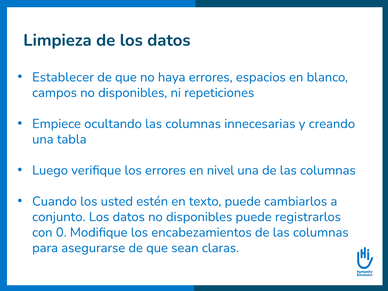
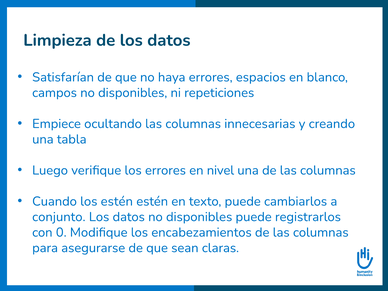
Establecer: Establecer -> Satisfarían
los usted: usted -> estén
